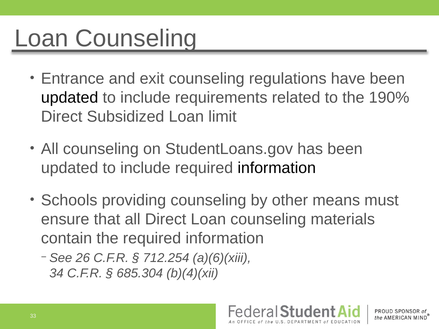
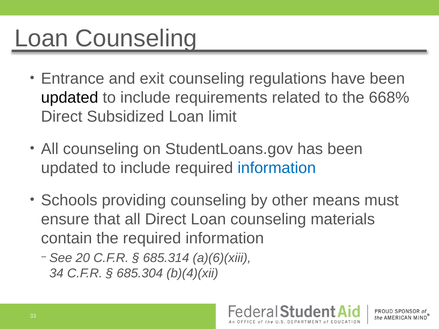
190%: 190% -> 668%
information at (277, 168) colour: black -> blue
26: 26 -> 20
712.254: 712.254 -> 685.314
